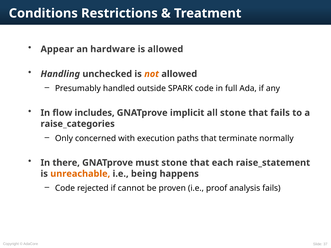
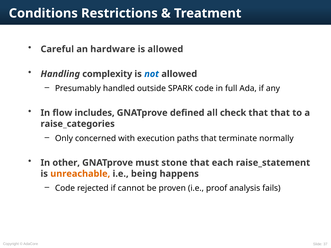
Appear: Appear -> Careful
unchecked: unchecked -> complexity
not colour: orange -> blue
implicit: implicit -> defined
all stone: stone -> check
that fails: fails -> that
there: there -> other
